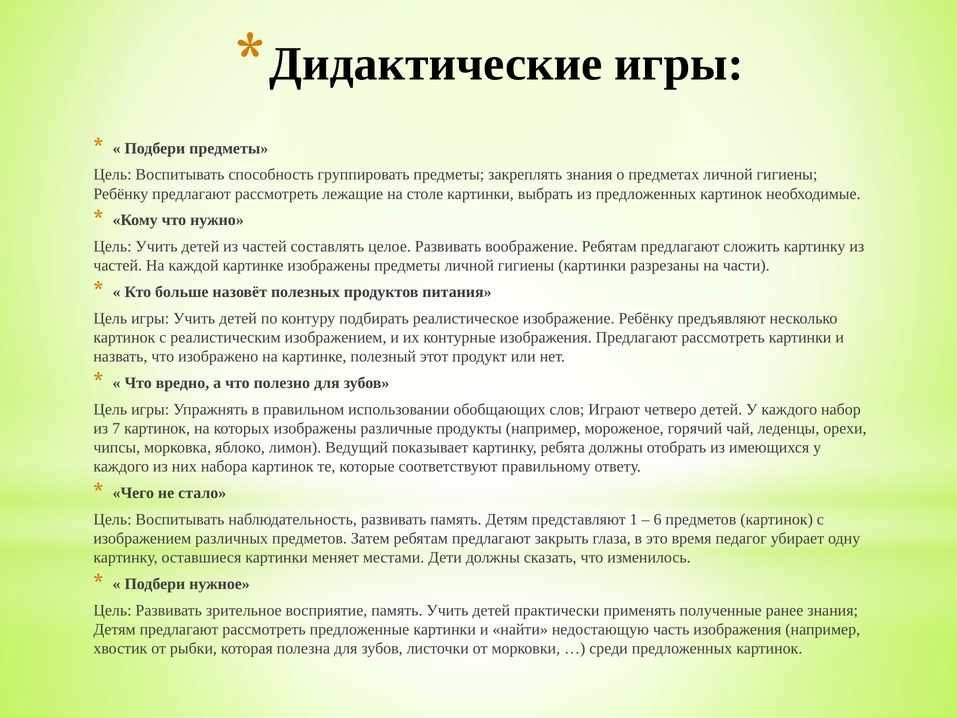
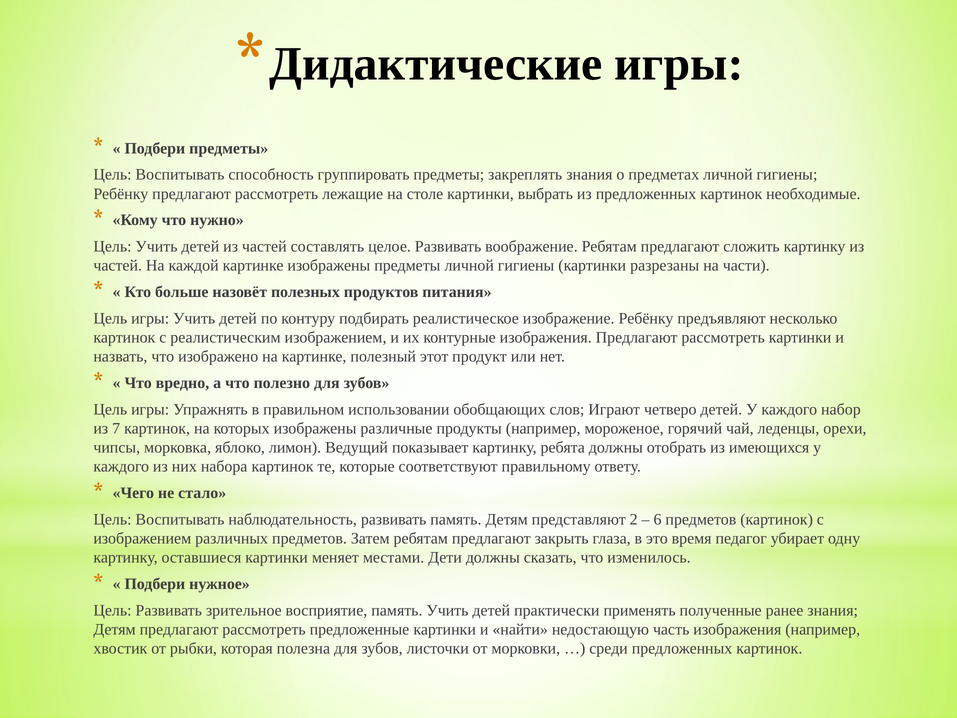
1: 1 -> 2
